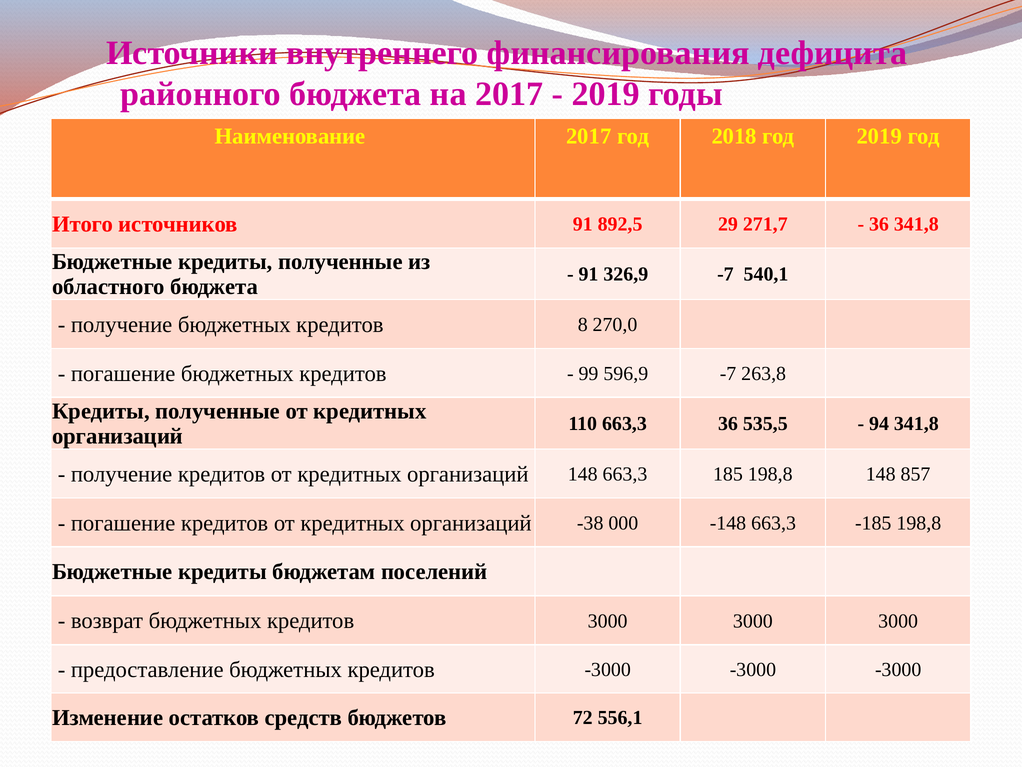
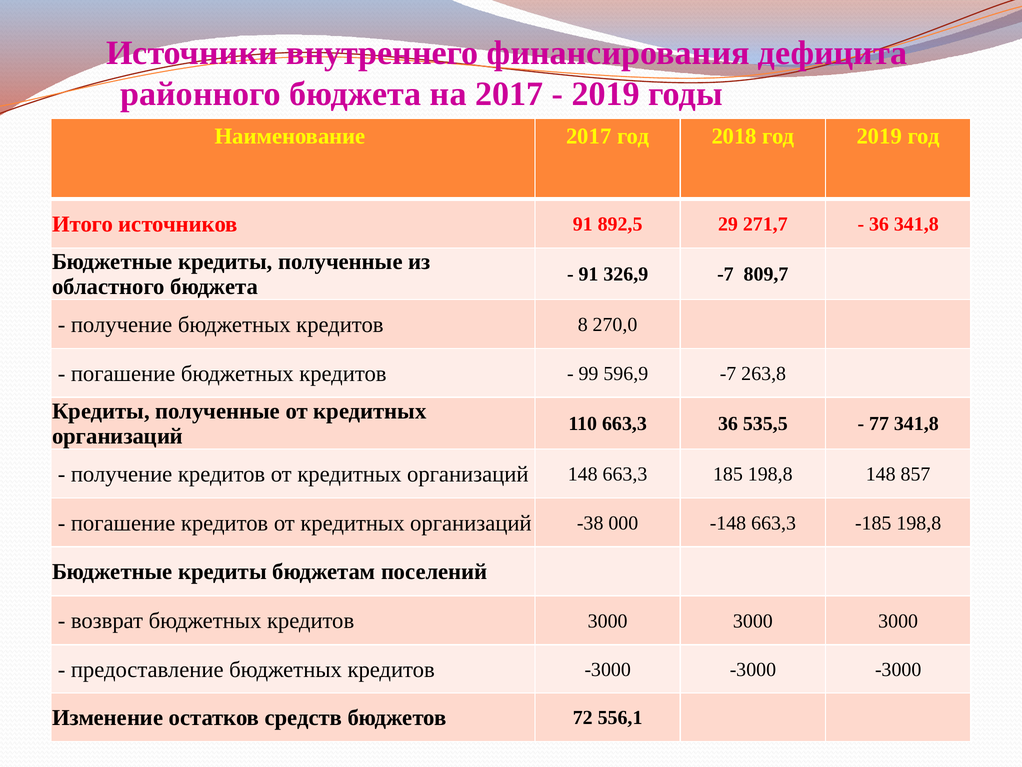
540,1: 540,1 -> 809,7
94: 94 -> 77
